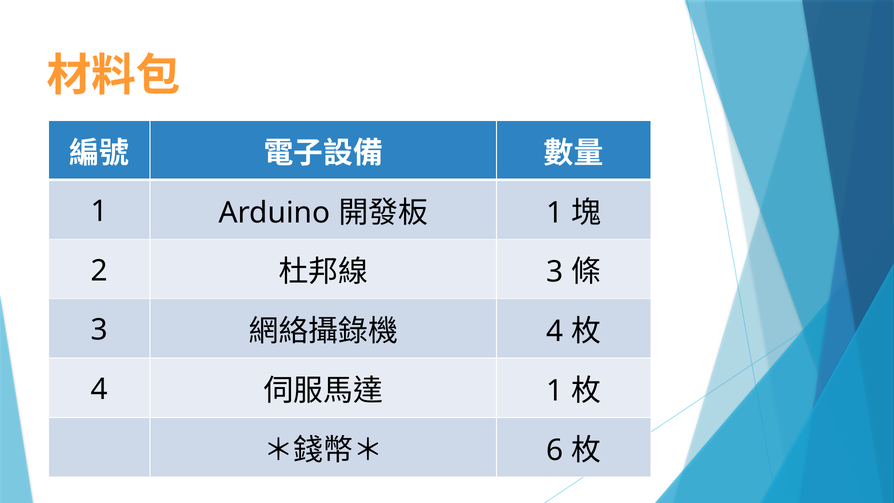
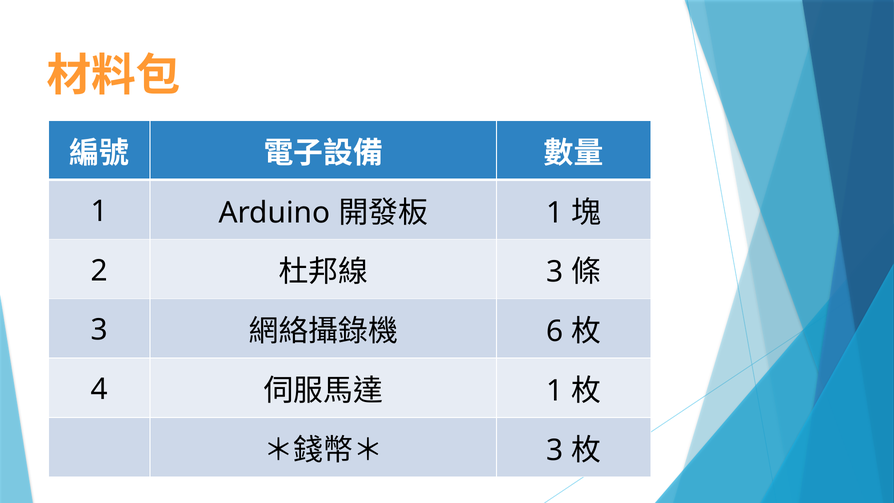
4 at (555, 331): 4 -> 6
6 at (555, 450): 6 -> 3
